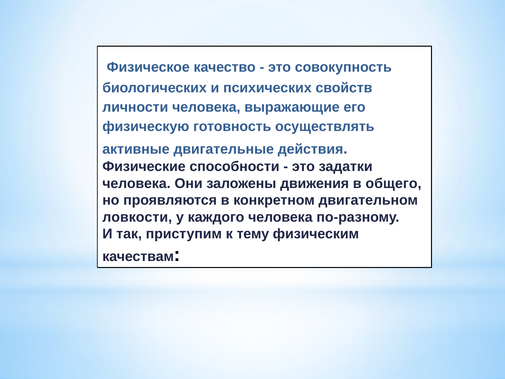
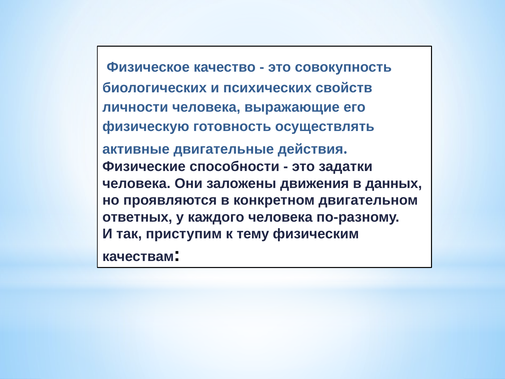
общего: общего -> данных
ловкости: ловкости -> ответных
